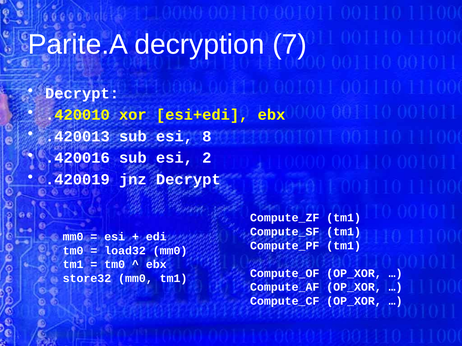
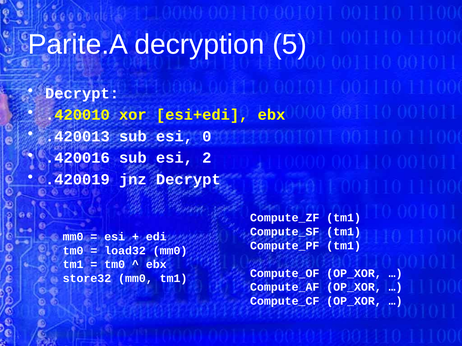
7: 7 -> 5
8: 8 -> 0
